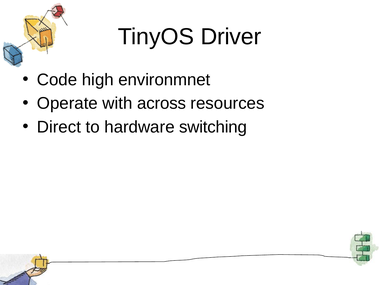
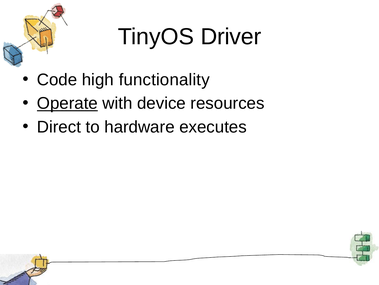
environmnet: environmnet -> functionality
Operate underline: none -> present
across: across -> device
switching: switching -> executes
